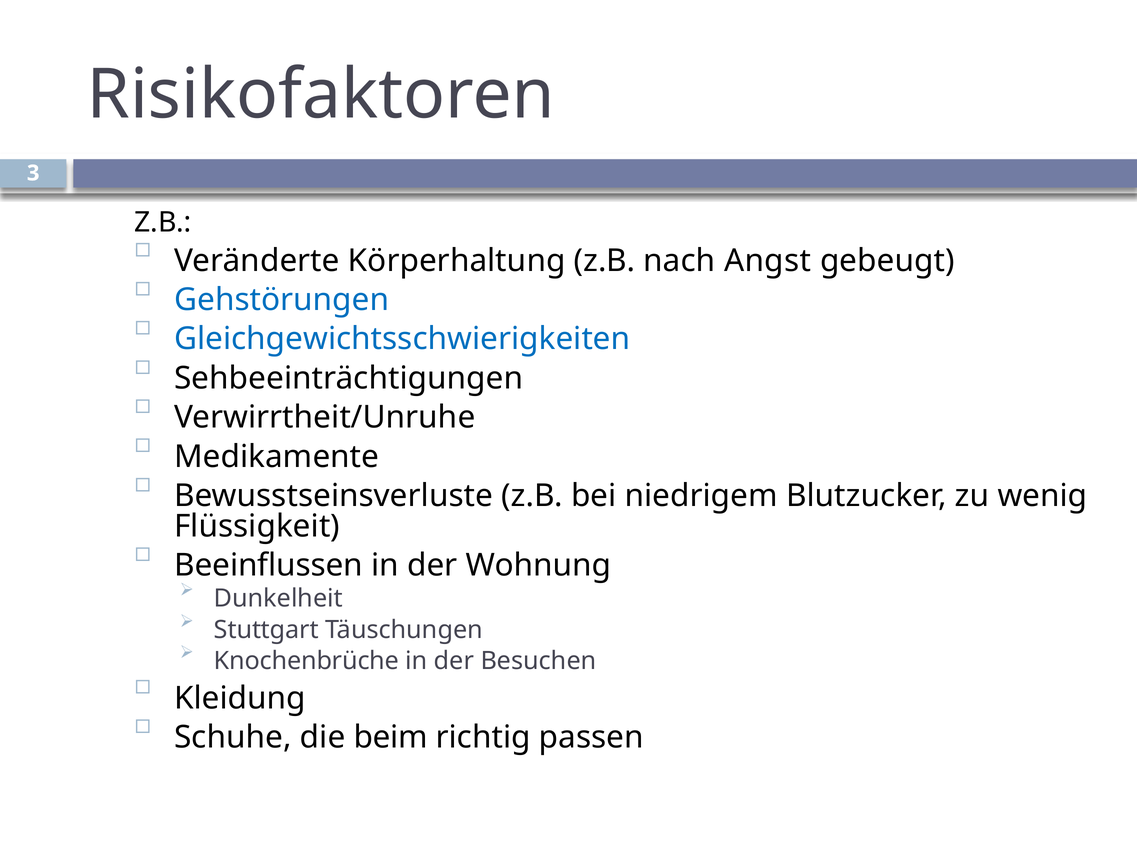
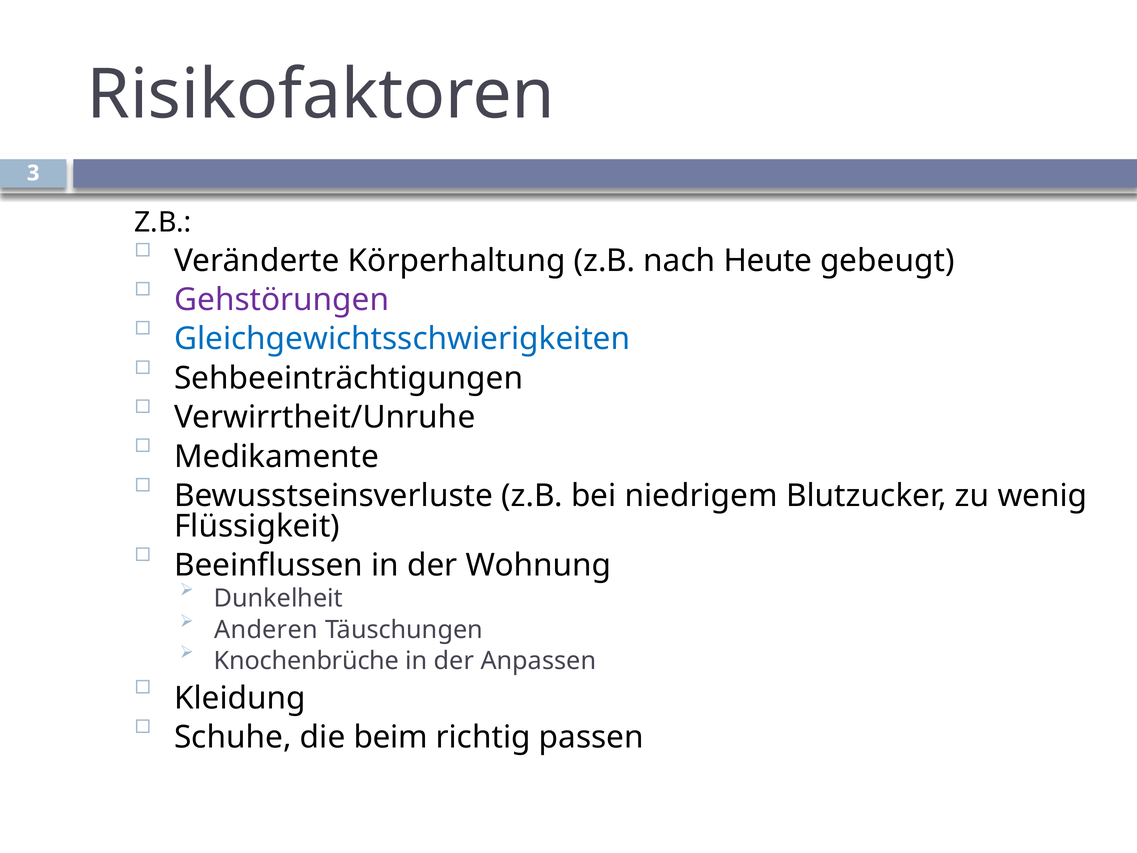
Angst: Angst -> Heute
Gehstörungen colour: blue -> purple
Stuttgart: Stuttgart -> Anderen
Besuchen: Besuchen -> Anpassen
